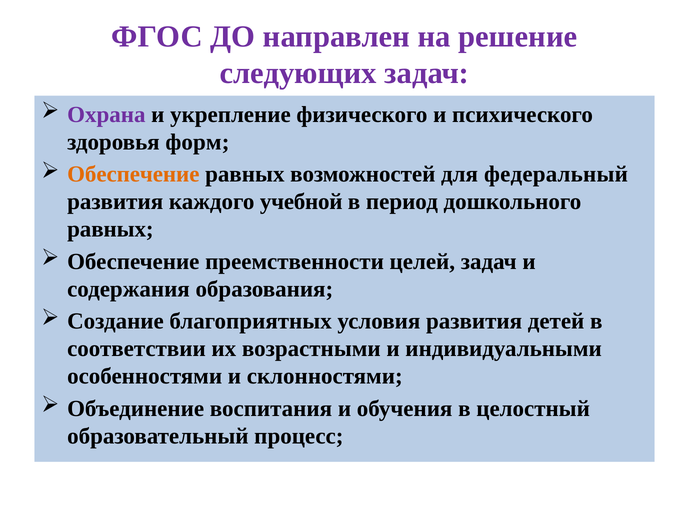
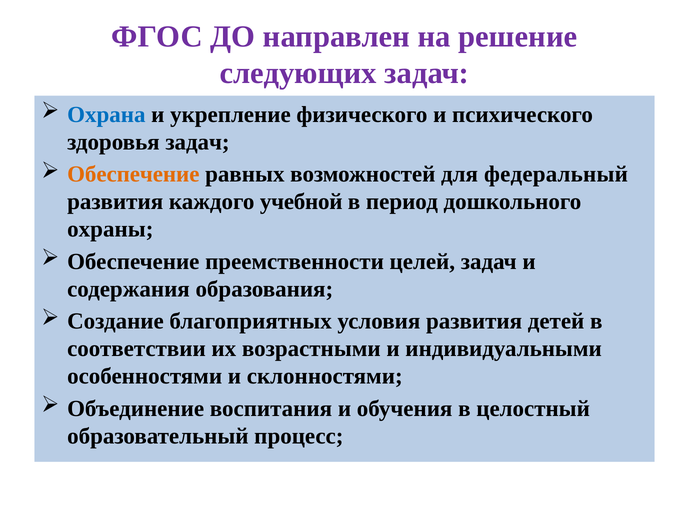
Охрана colour: purple -> blue
здоровья форм: форм -> задач
равных at (110, 229): равных -> охраны
